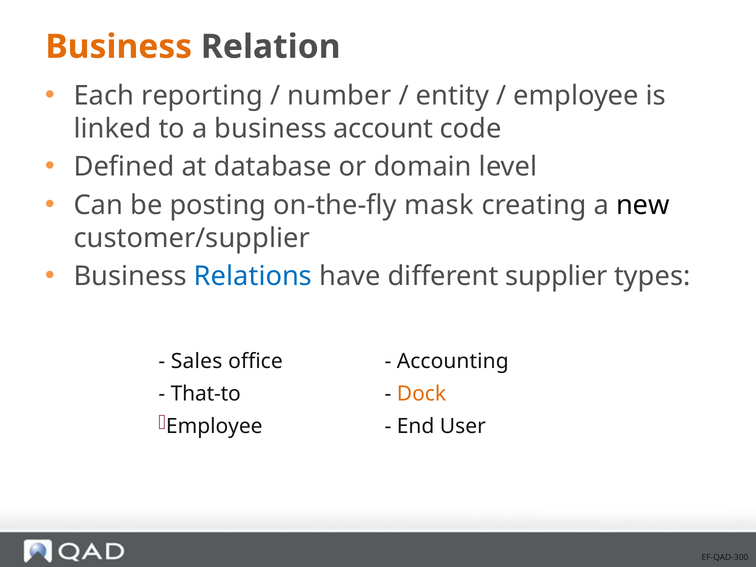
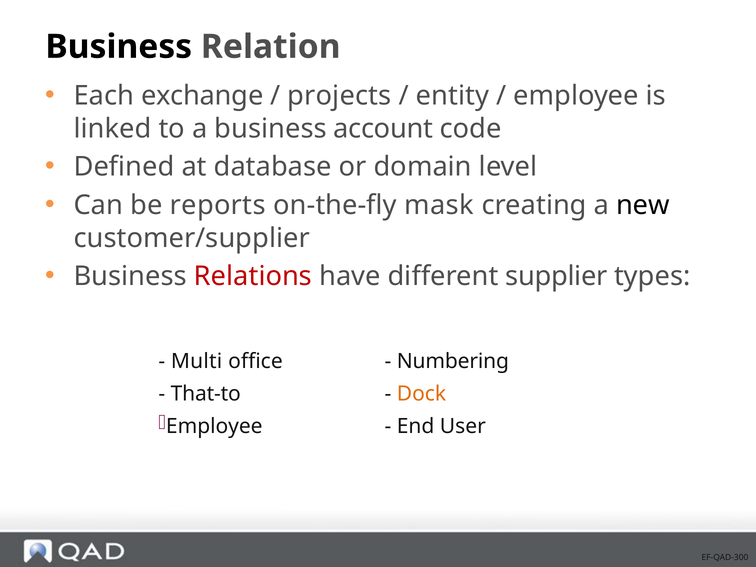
Business at (119, 47) colour: orange -> black
reporting: reporting -> exchange
number: number -> projects
posting: posting -> reports
Relations colour: blue -> red
Sales: Sales -> Multi
Accounting: Accounting -> Numbering
